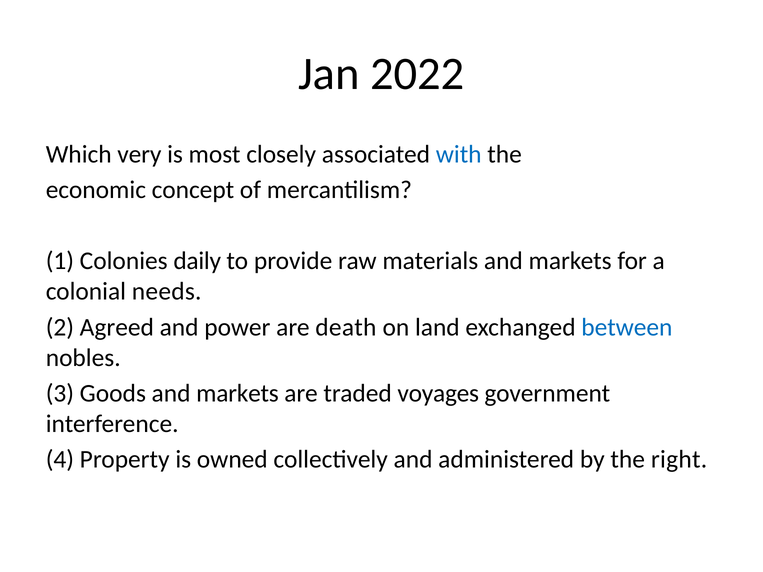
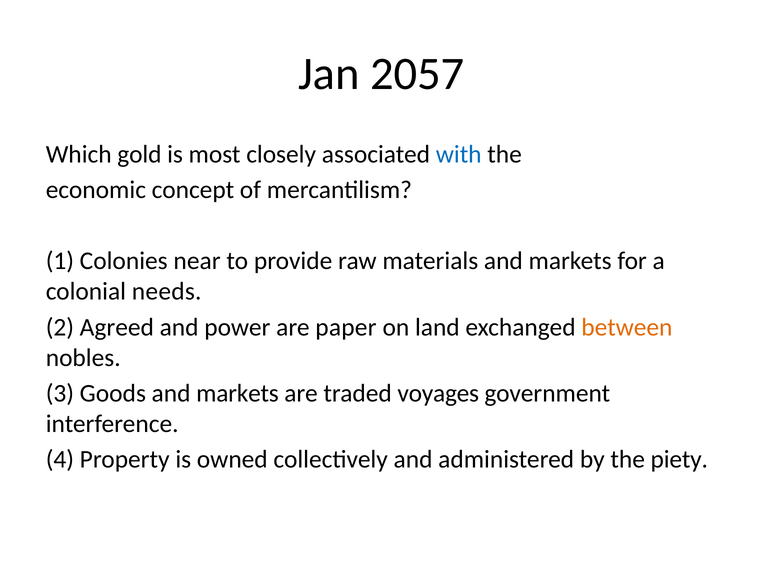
2022: 2022 -> 2057
very: very -> gold
daily: daily -> near
death: death -> paper
between colour: blue -> orange
right: right -> piety
